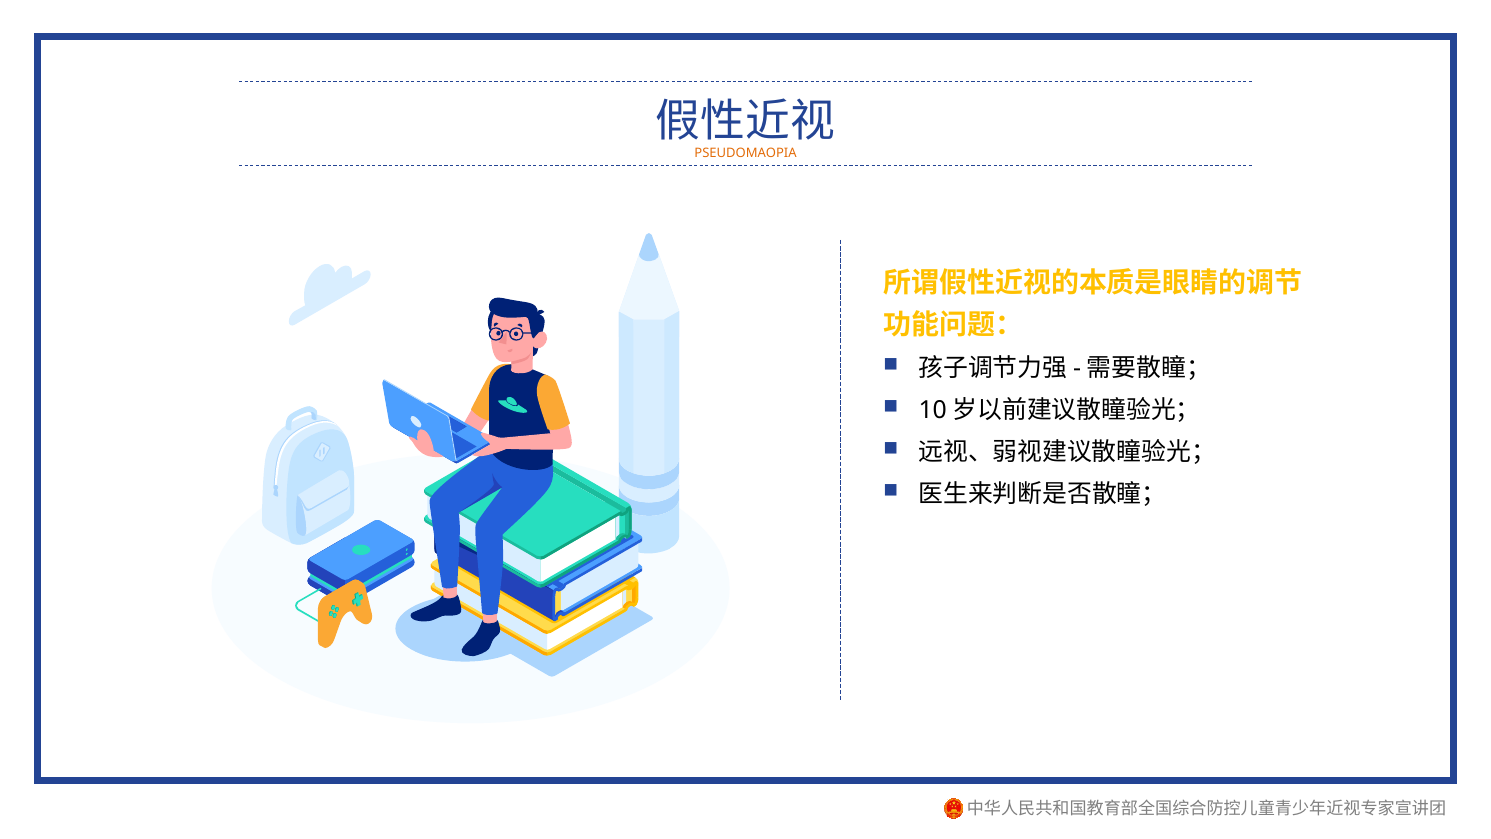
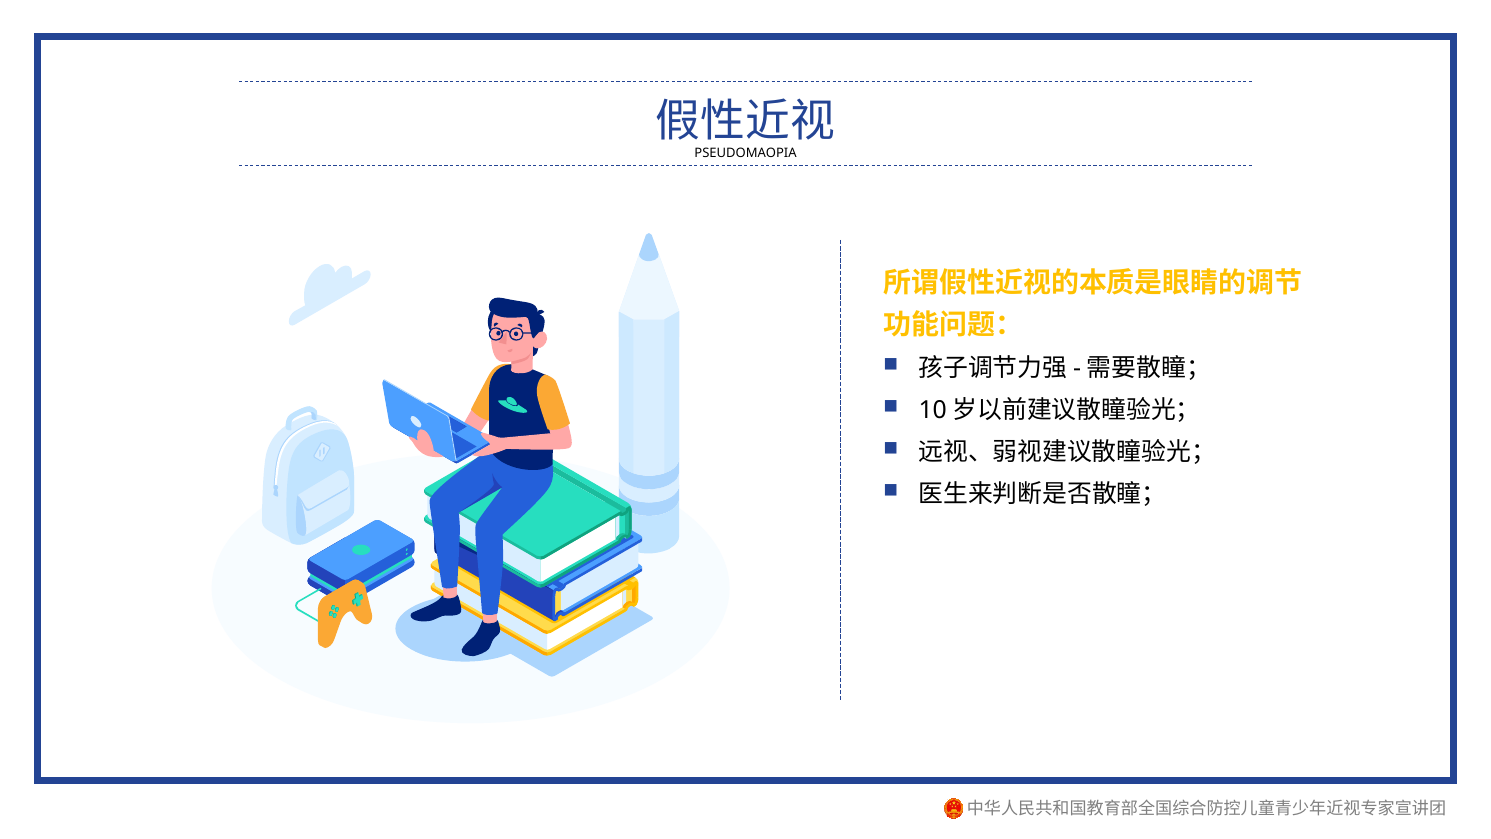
PSEUDOMAOPIA colour: orange -> black
